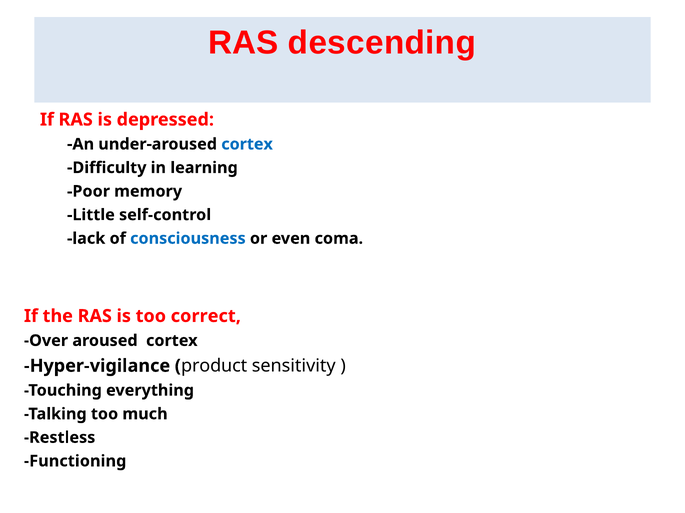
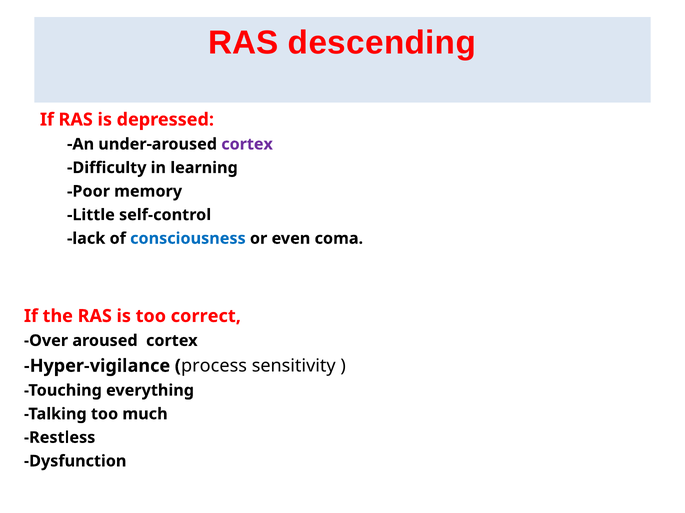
cortex at (247, 144) colour: blue -> purple
product: product -> process
Functioning: Functioning -> Dysfunction
